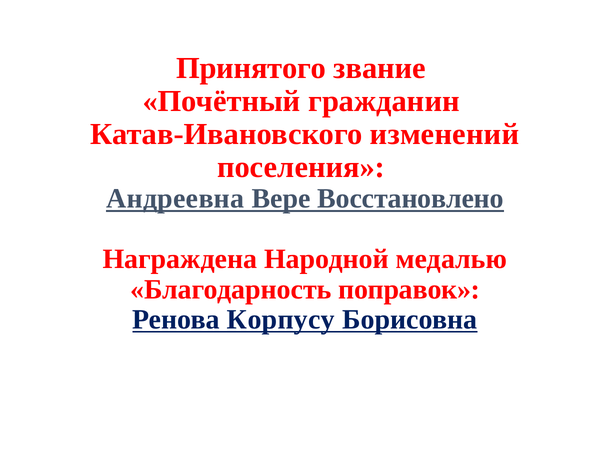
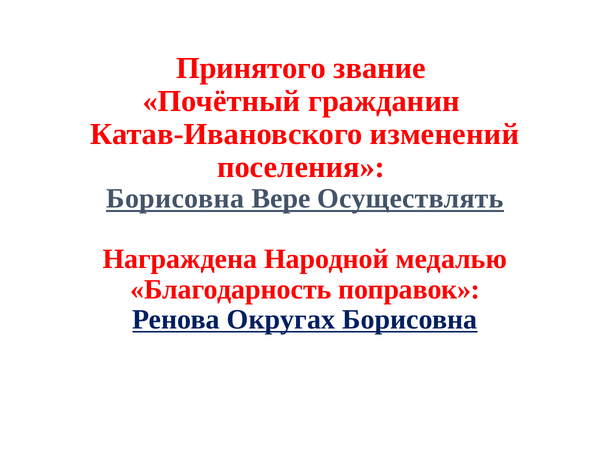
Андреевна at (175, 198): Андреевна -> Борисовна
Восстановлено: Восстановлено -> Осуществлять
Корпусу: Корпусу -> Округах
